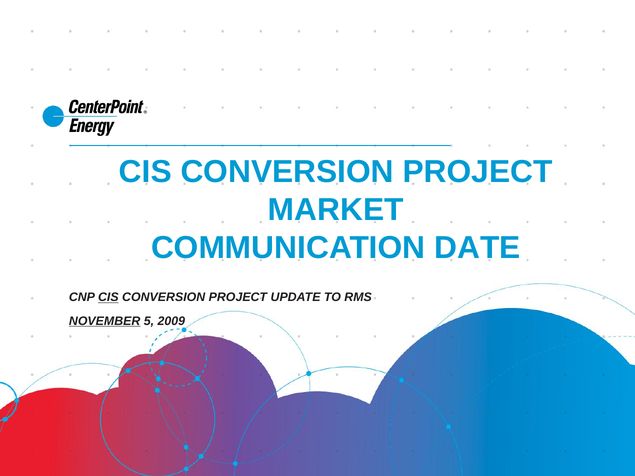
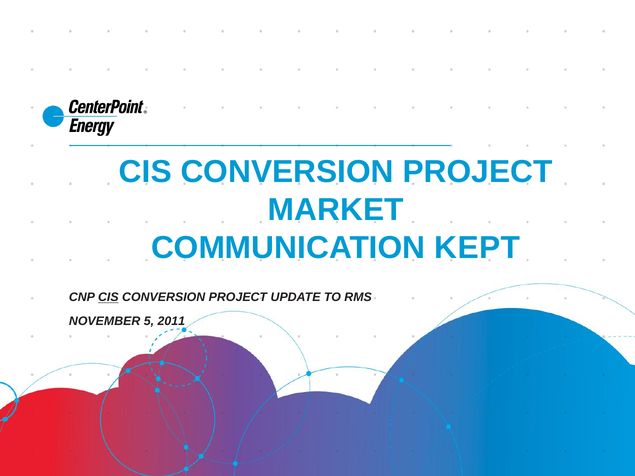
DATE: DATE -> KEPT
NOVEMBER underline: present -> none
2009: 2009 -> 2011
